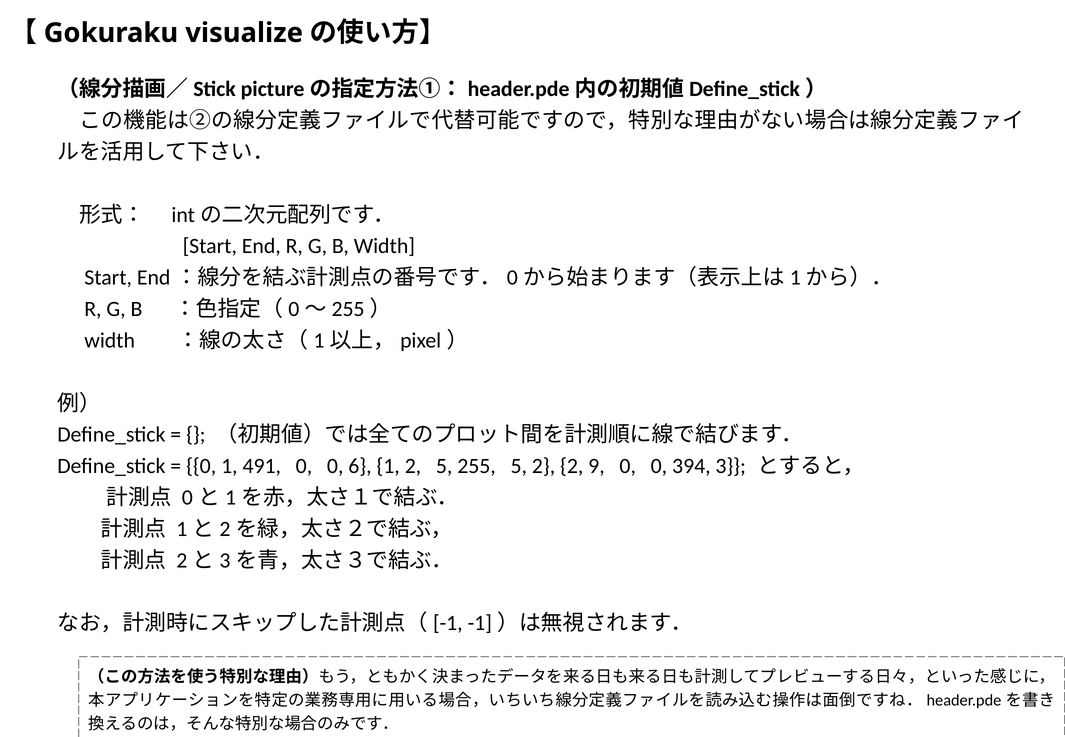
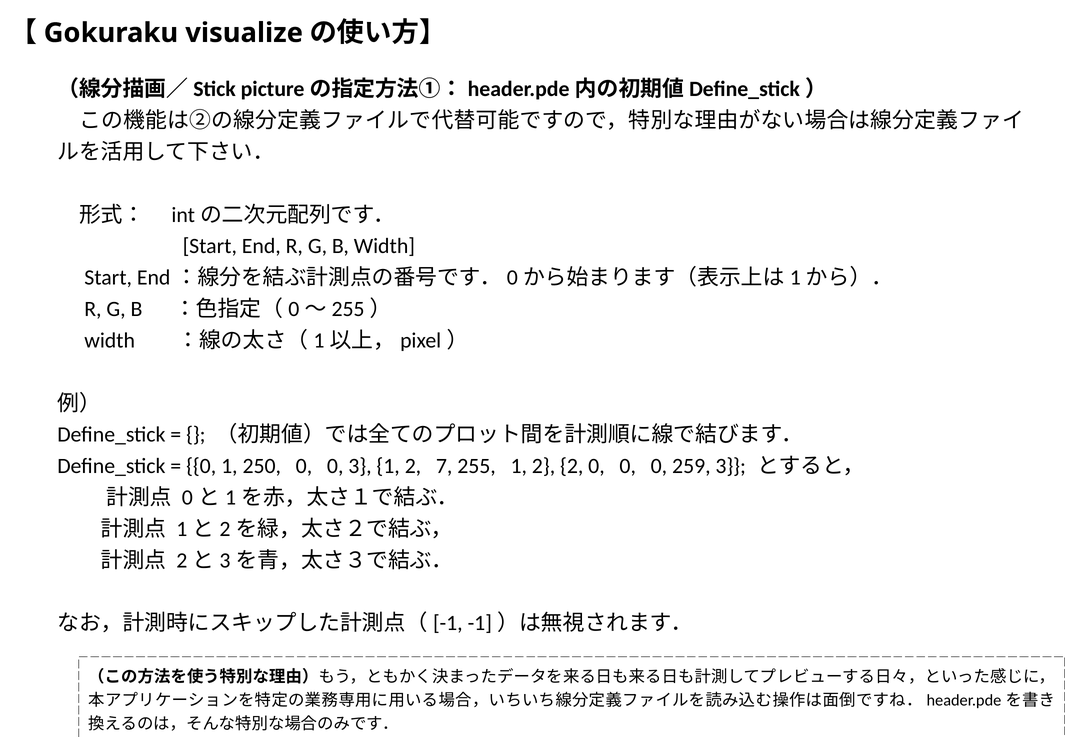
491: 491 -> 250
0 6: 6 -> 3
2 5: 5 -> 7
255 5: 5 -> 1
2 9: 9 -> 0
394: 394 -> 259
